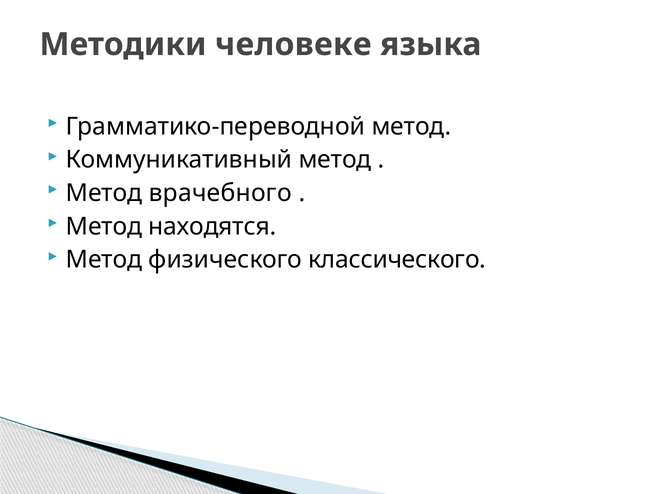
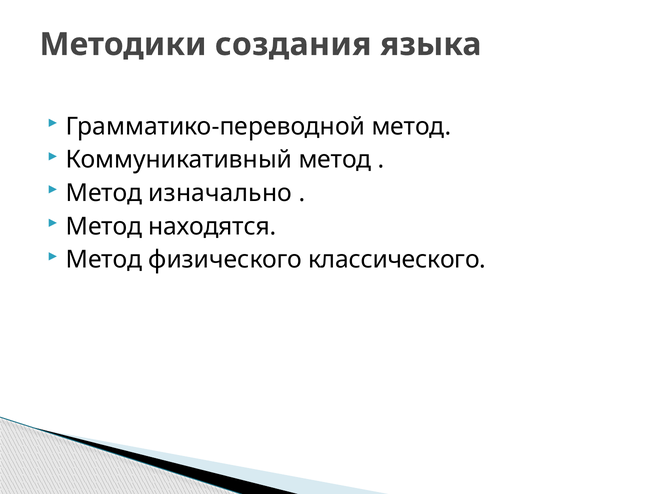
человеке: человеке -> создания
врачебного: врачебного -> изначально
